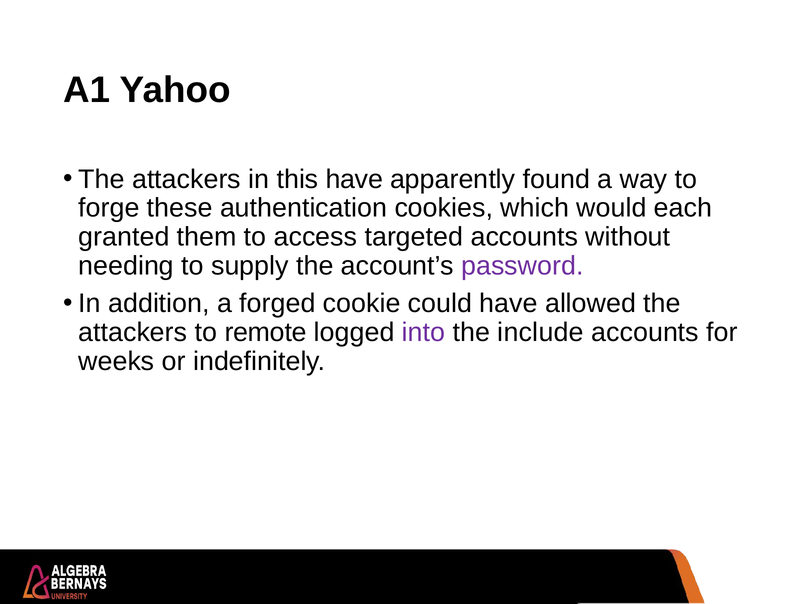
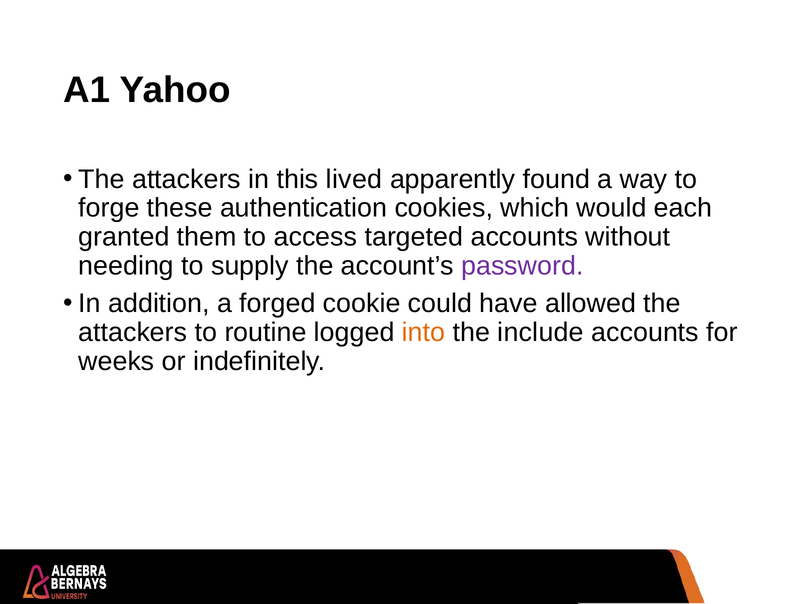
this have: have -> lived
remote: remote -> routine
into colour: purple -> orange
